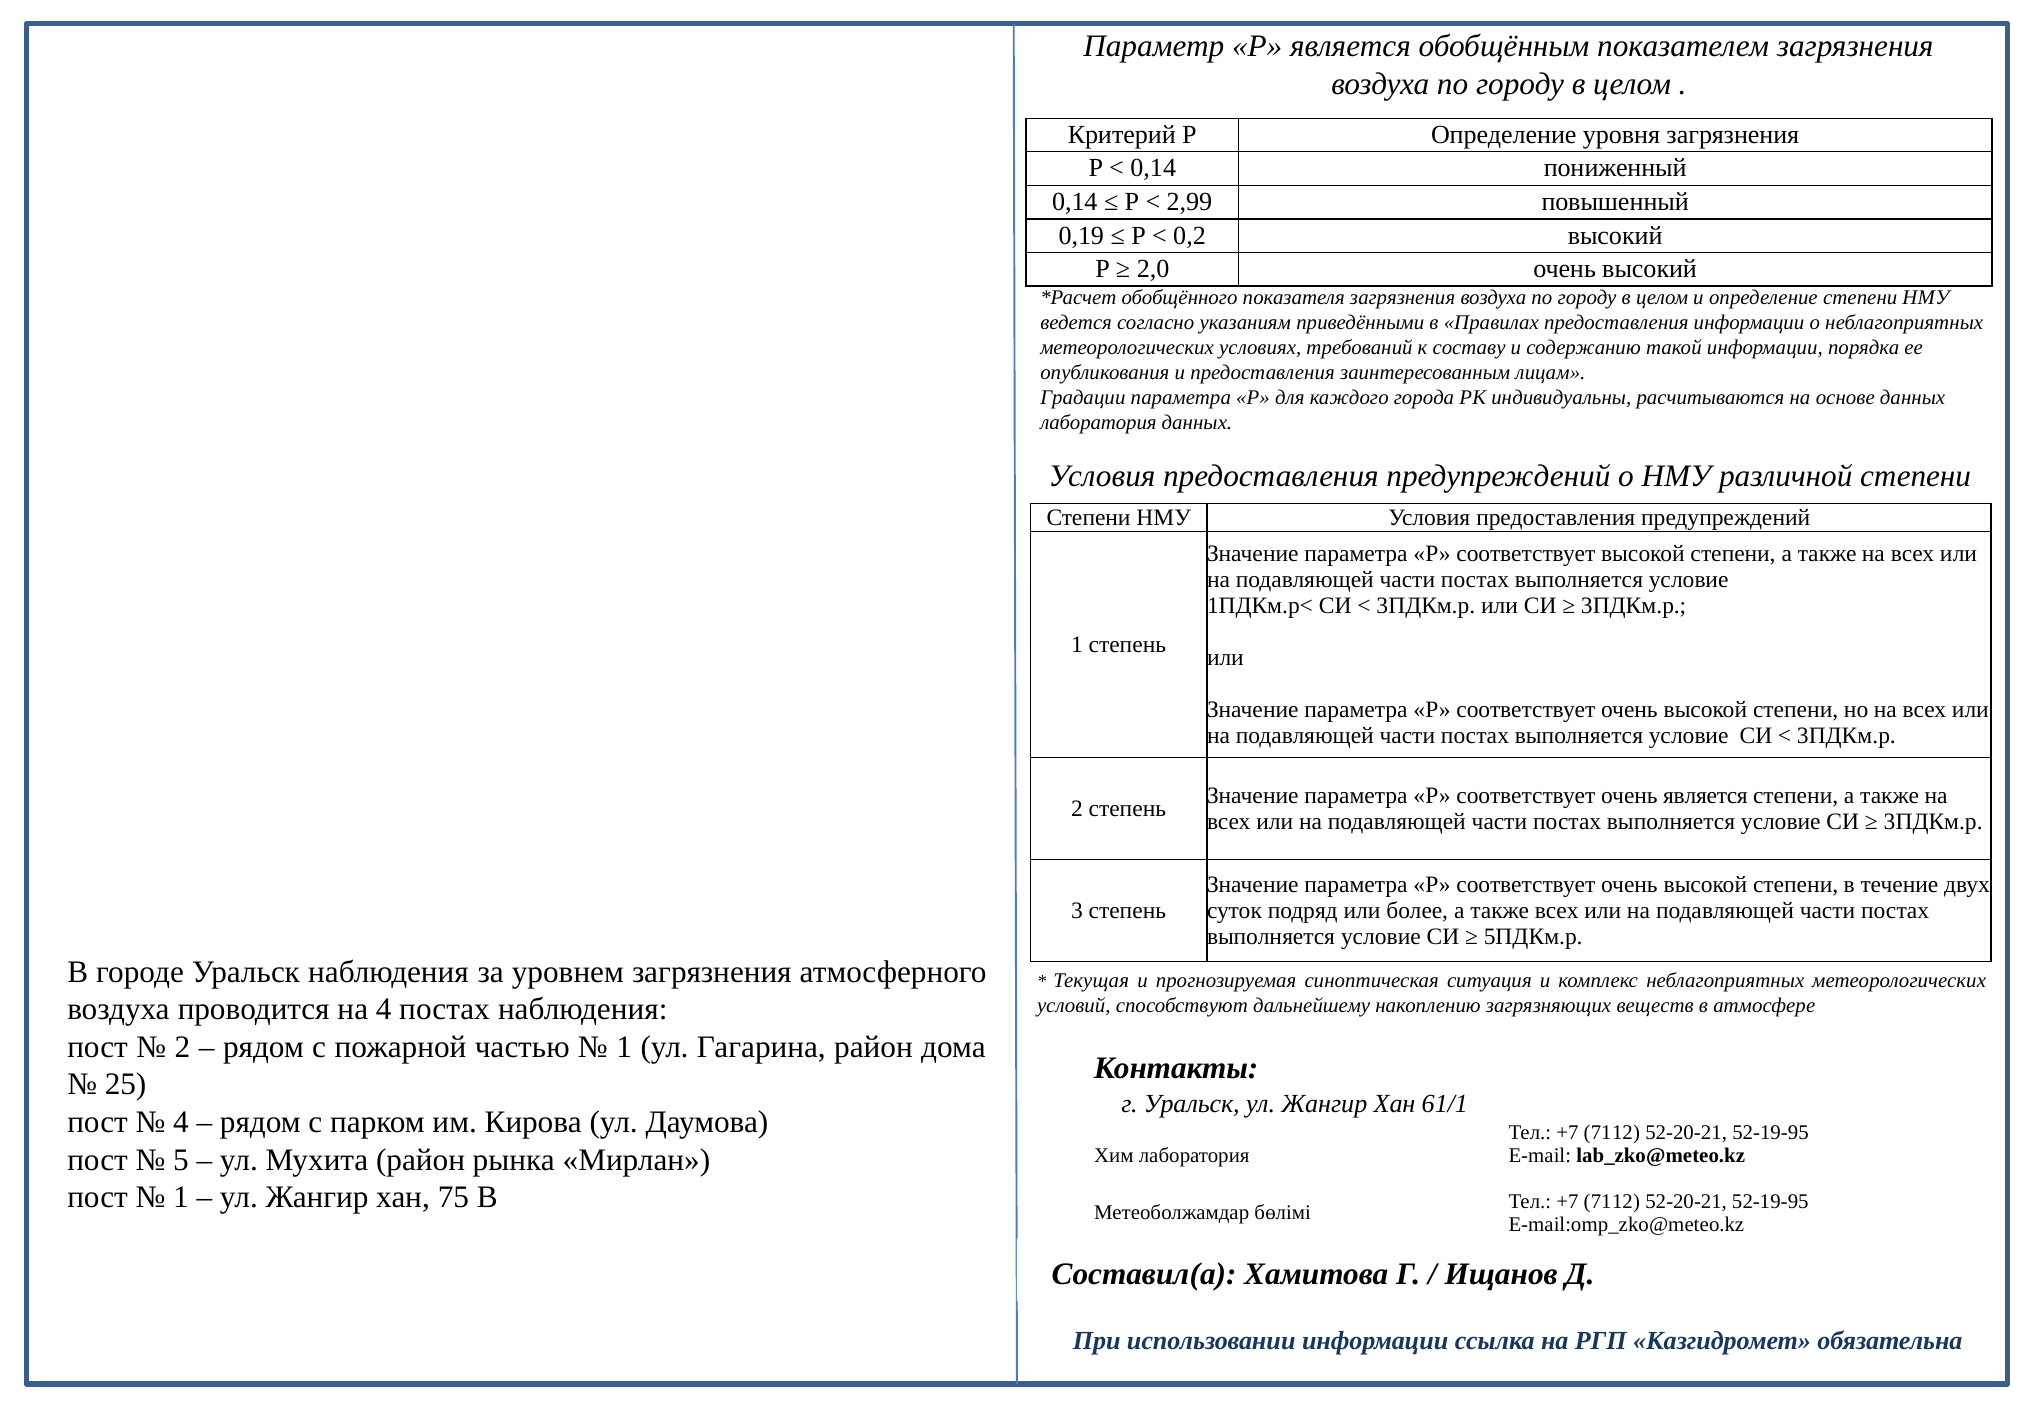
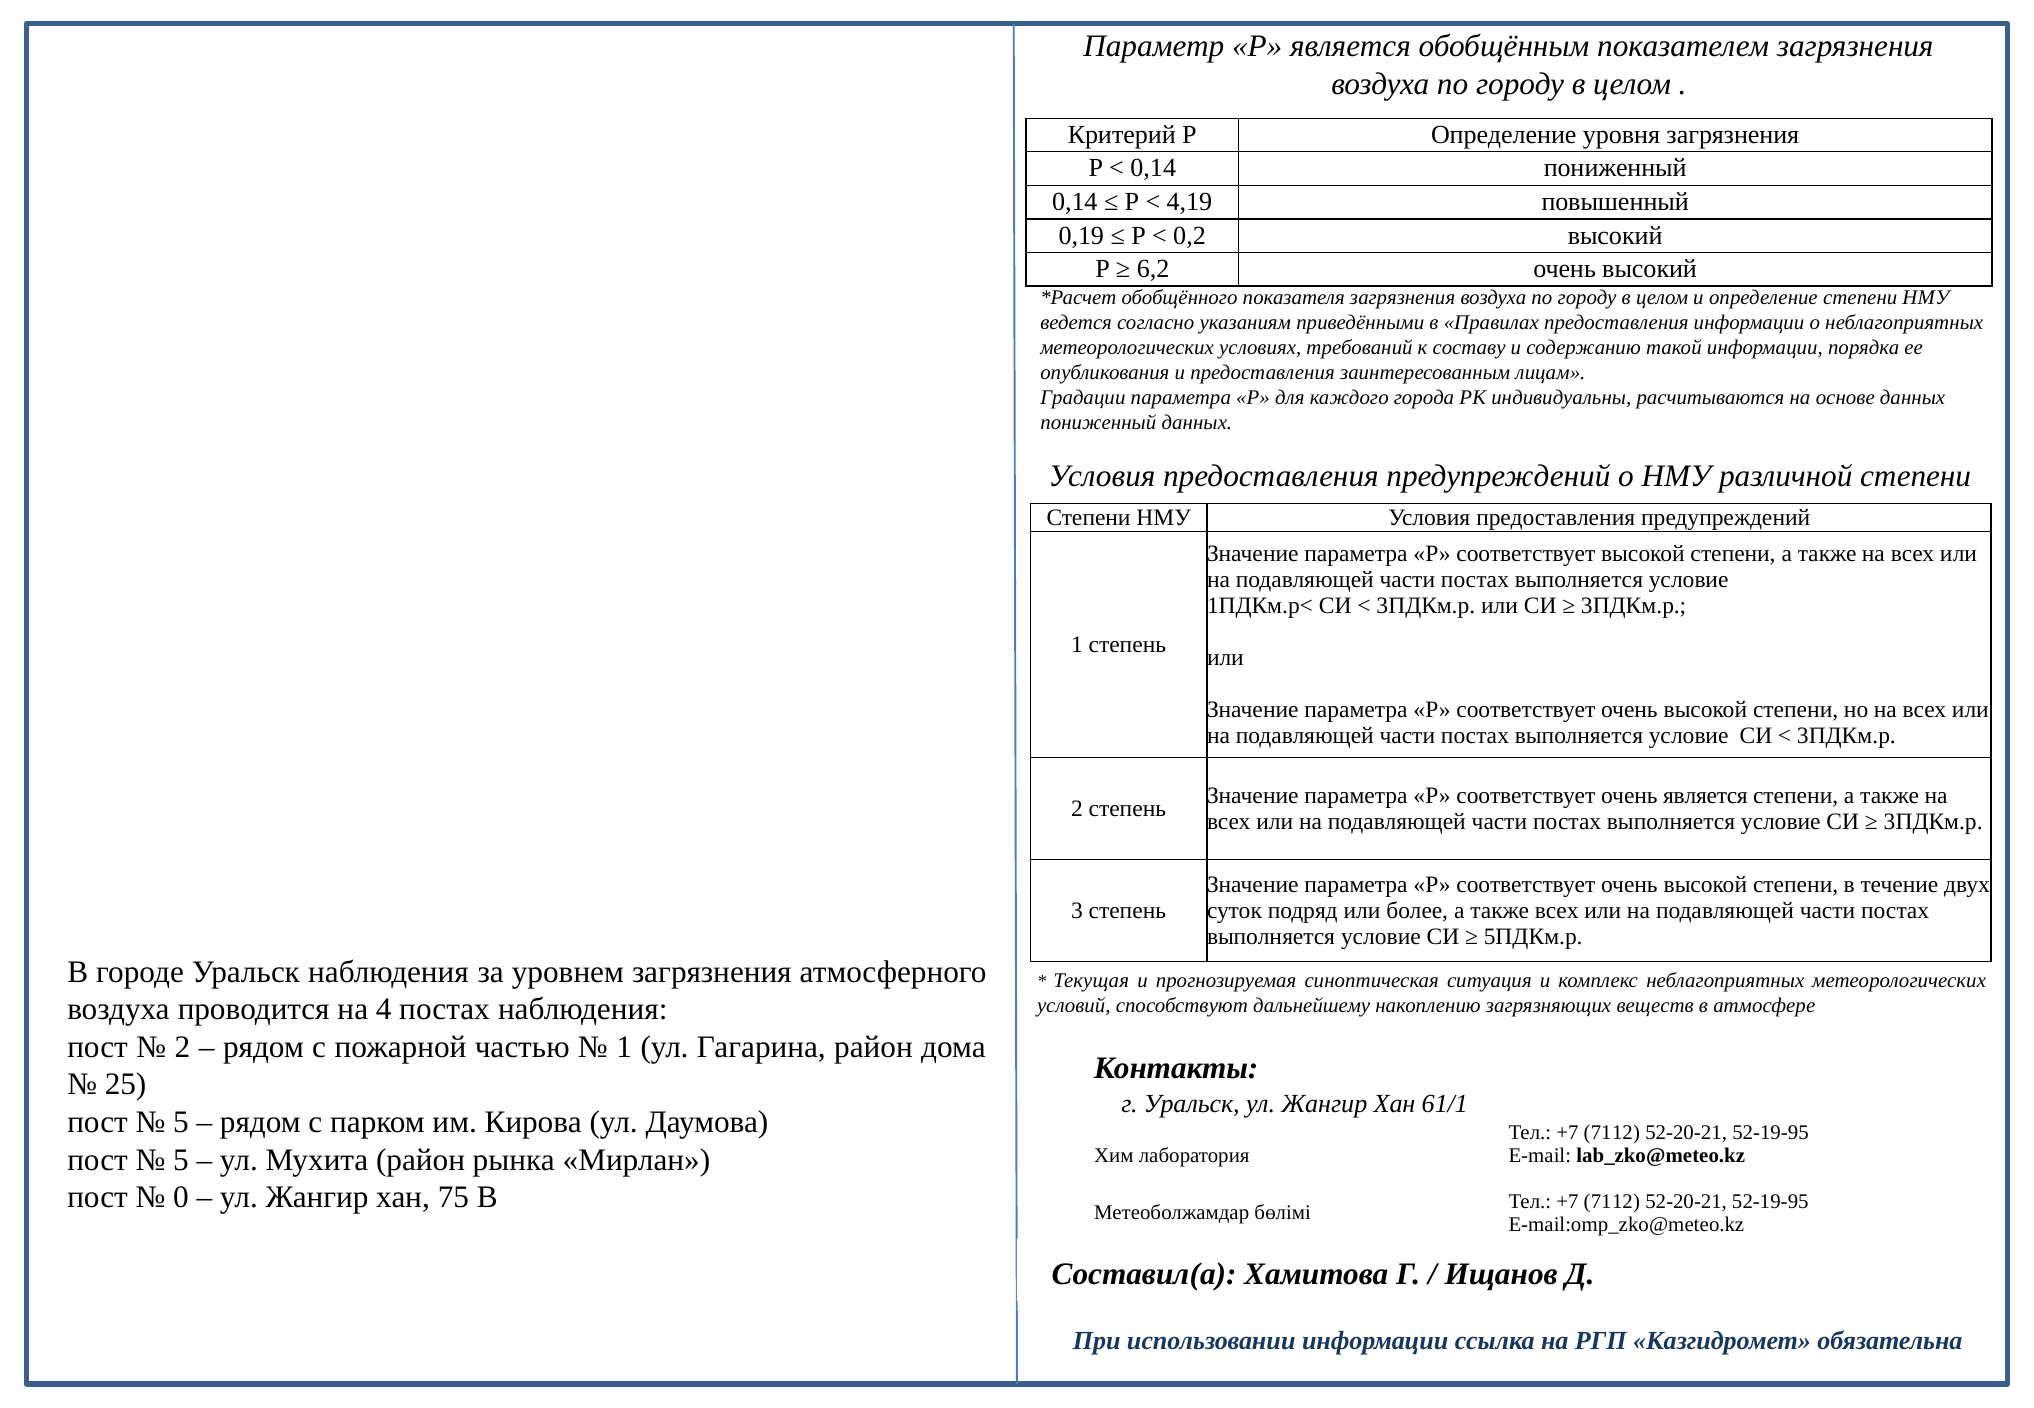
2,99: 2,99 -> 4,19
2,0: 2,0 -> 6,2
лаборатория at (1098, 423): лаборатория -> пониженный
4 at (181, 1122): 4 -> 5
1 at (181, 1197): 1 -> 0
